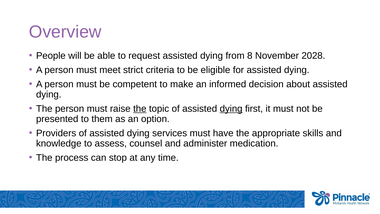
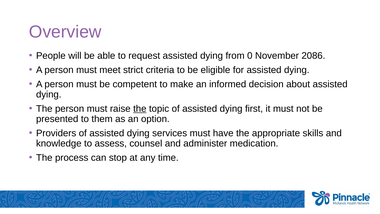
8: 8 -> 0
2028: 2028 -> 2086
dying at (231, 109) underline: present -> none
